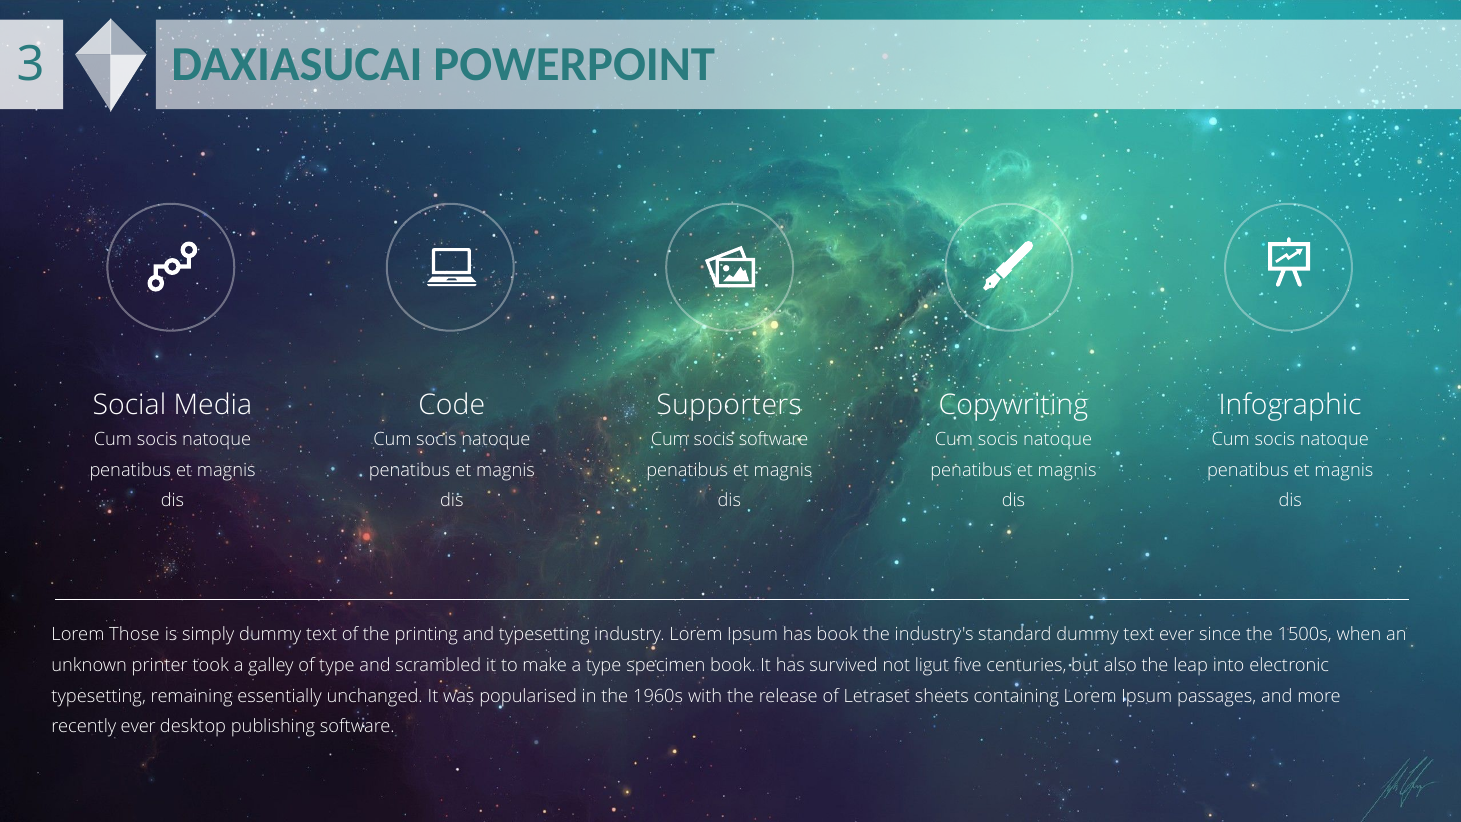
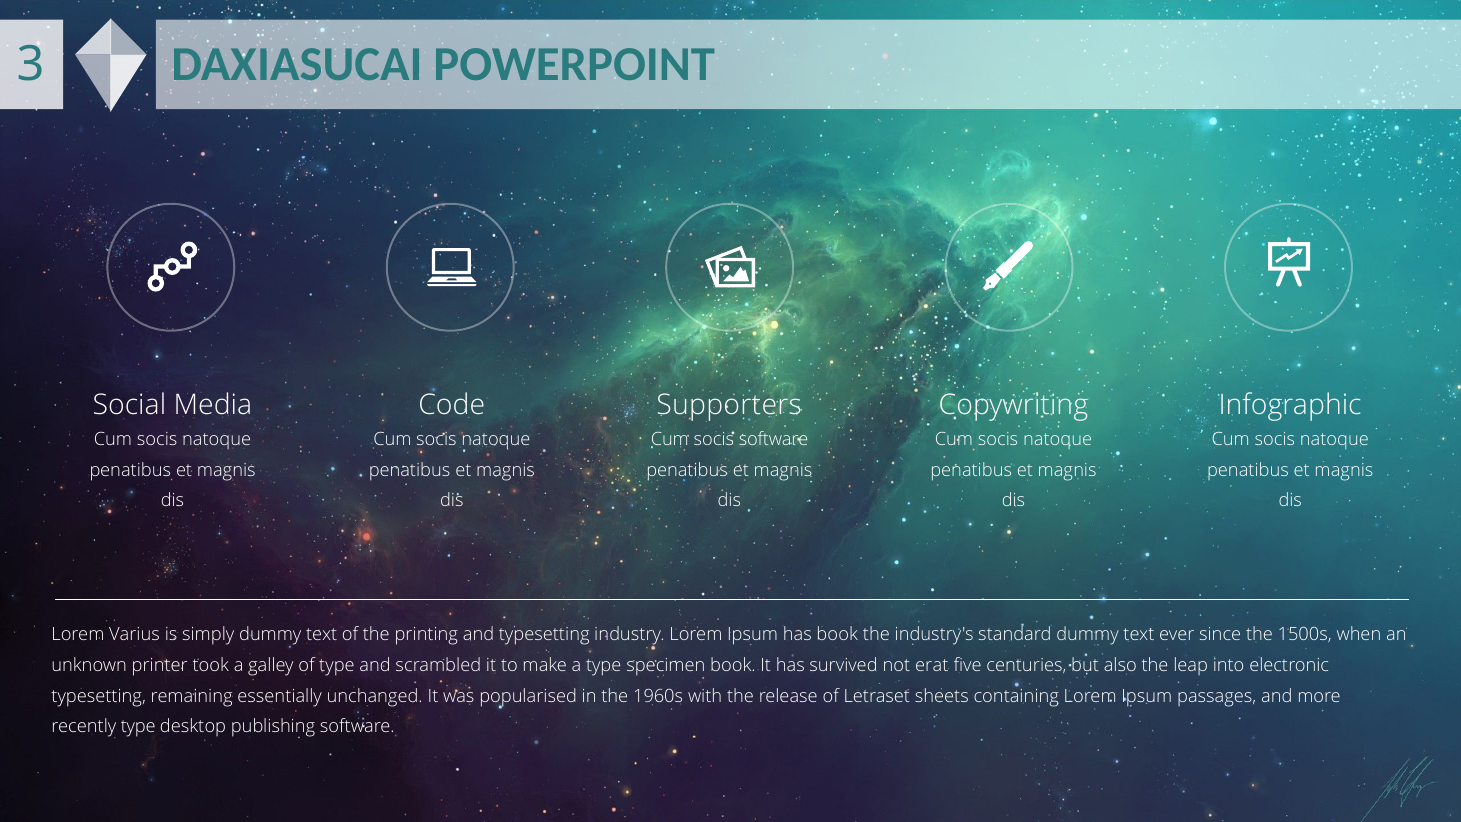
Those: Those -> Varius
ligut: ligut -> erat
recently ever: ever -> type
